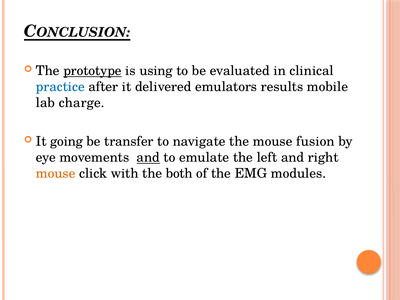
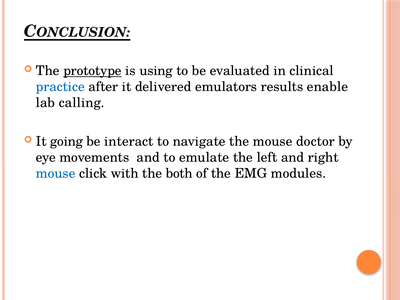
mobile: mobile -> enable
charge: charge -> calling
transfer: transfer -> interact
fusion: fusion -> doctor
and at (148, 158) underline: present -> none
mouse at (56, 174) colour: orange -> blue
